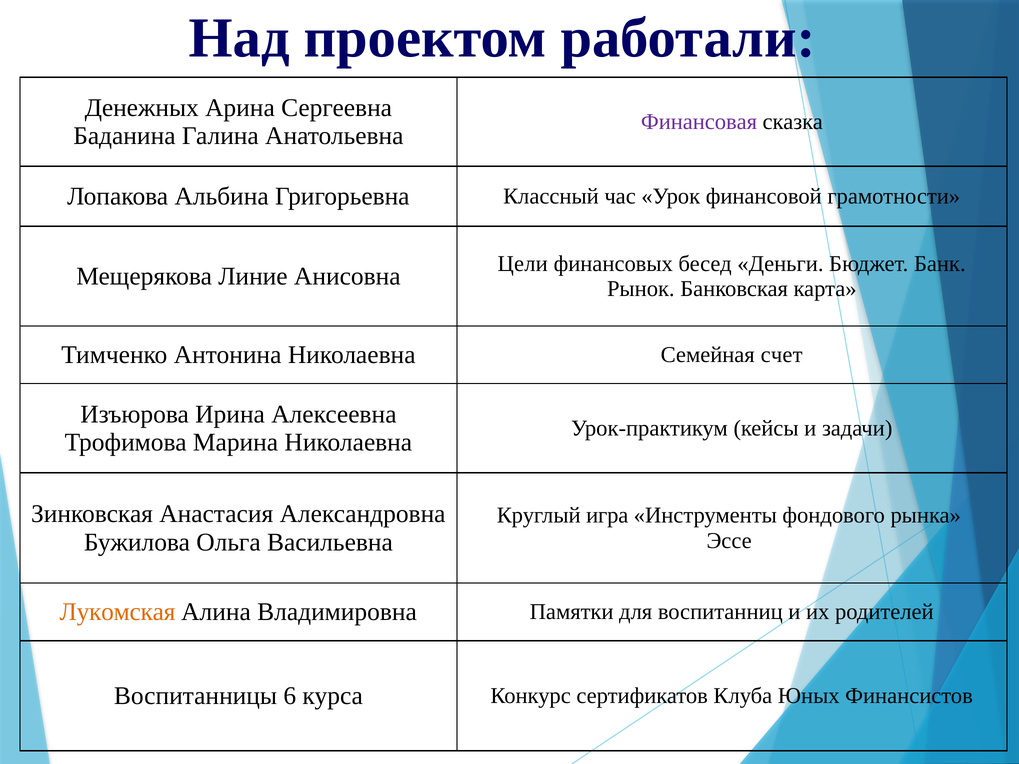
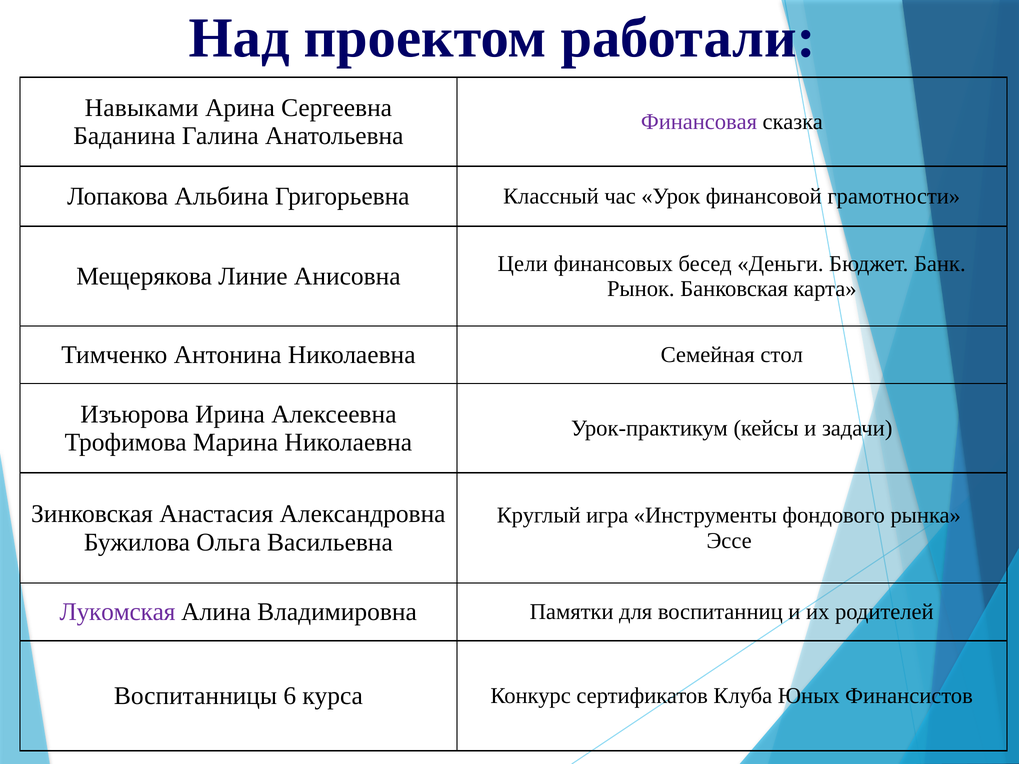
Денежных: Денежных -> Навыками
счет: счет -> стол
Лукомская colour: orange -> purple
